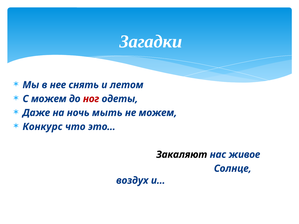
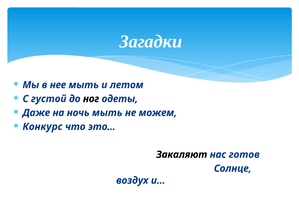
нее снять: снять -> мыть
С можем: можем -> густой
ног colour: red -> black
живое: живое -> готов
